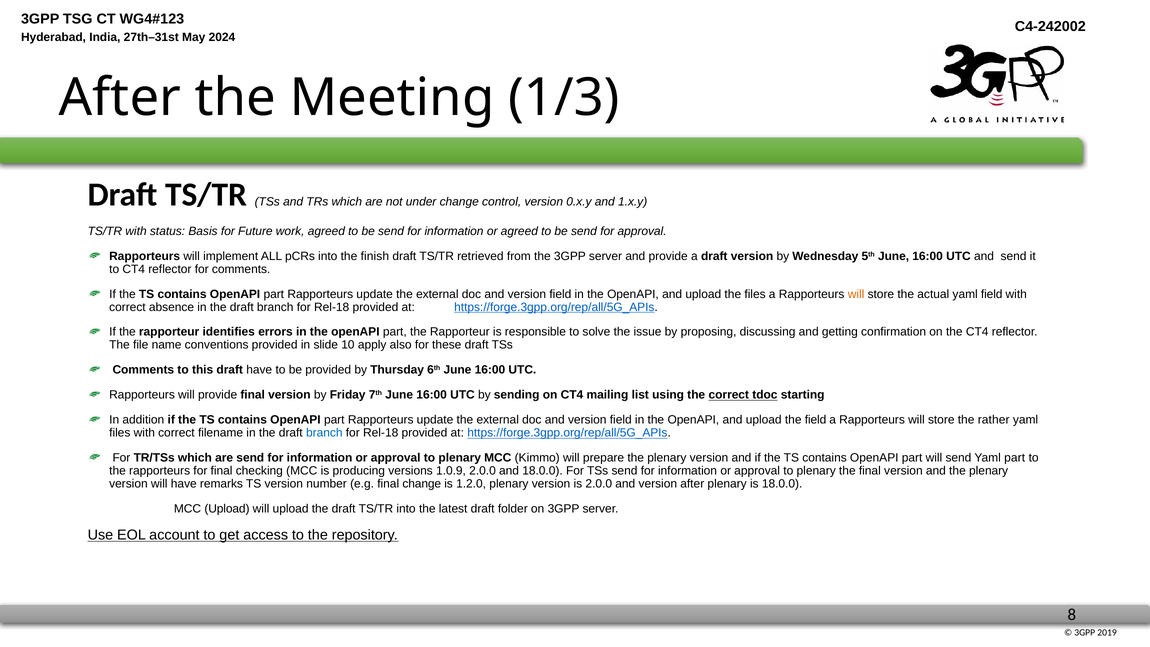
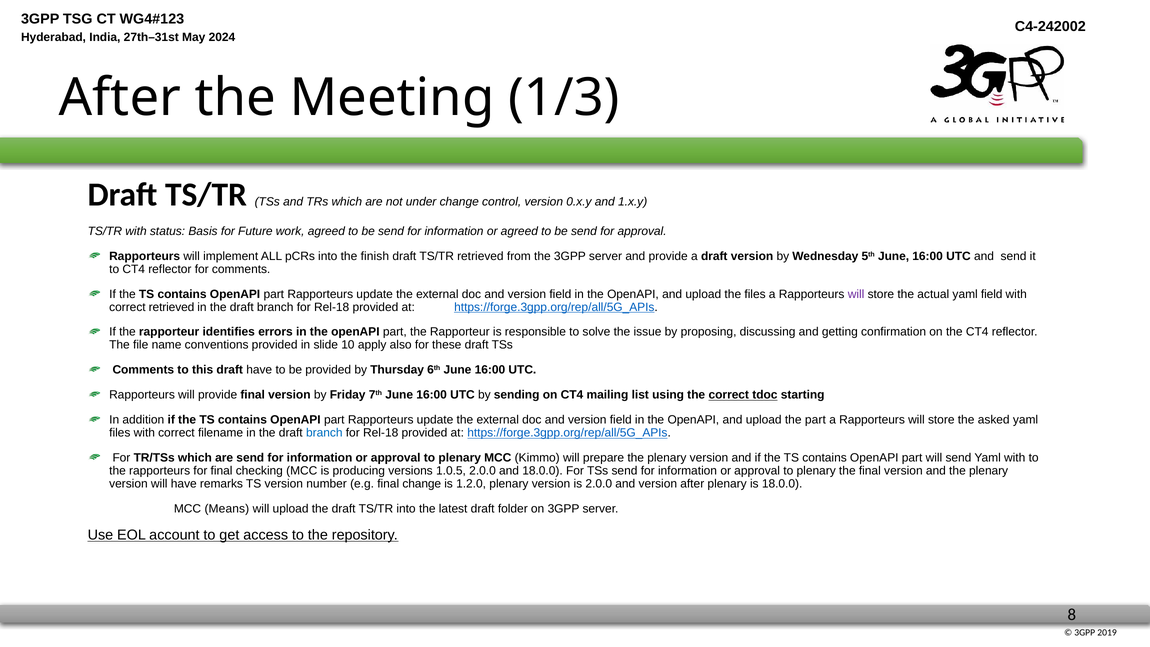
will at (856, 294) colour: orange -> purple
correct absence: absence -> retrieved
the field: field -> part
rather: rather -> asked
Yaml part: part -> with
1.0.9: 1.0.9 -> 1.0.5
MCC Upload: Upload -> Means
